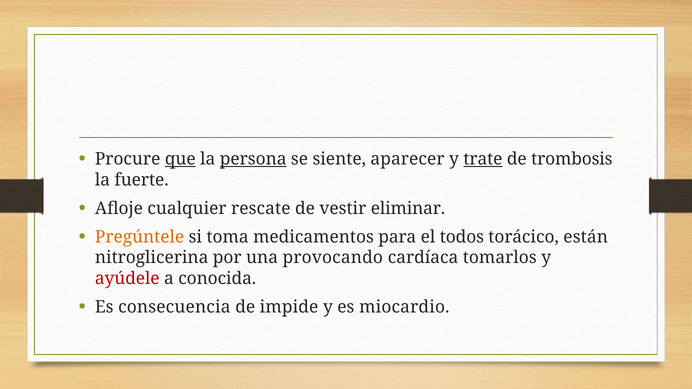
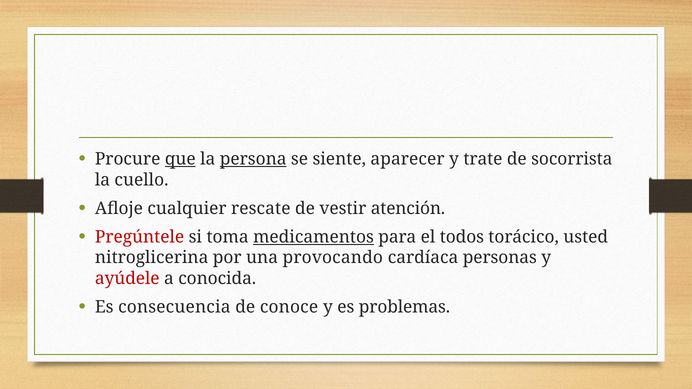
trate underline: present -> none
trombosis: trombosis -> socorrista
fuerte: fuerte -> cuello
eliminar: eliminar -> atención
Pregúntele colour: orange -> red
medicamentos underline: none -> present
están: están -> usted
tomarlos: tomarlos -> personas
impide: impide -> conoce
miocardio: miocardio -> problemas
